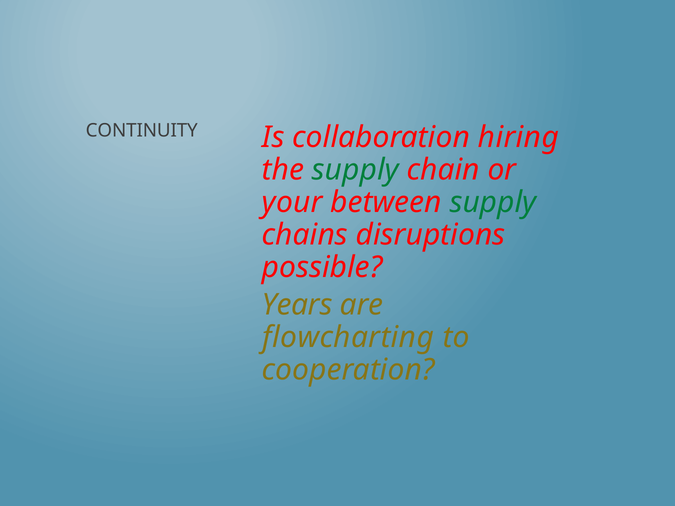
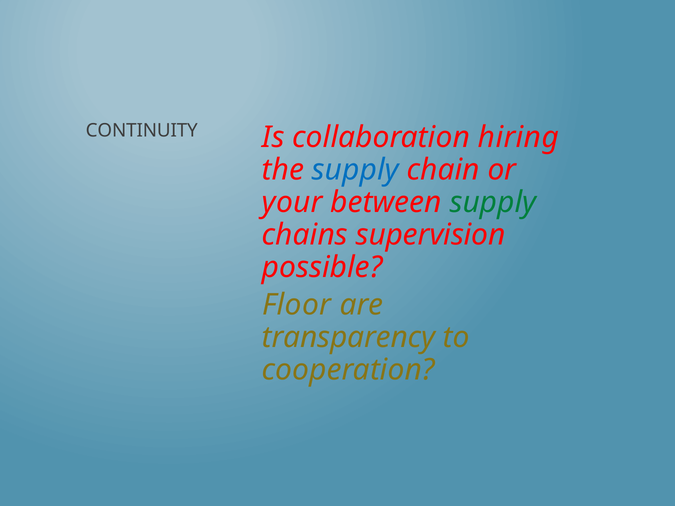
supply at (355, 170) colour: green -> blue
disruptions: disruptions -> supervision
Years: Years -> Floor
flowcharting: flowcharting -> transparency
